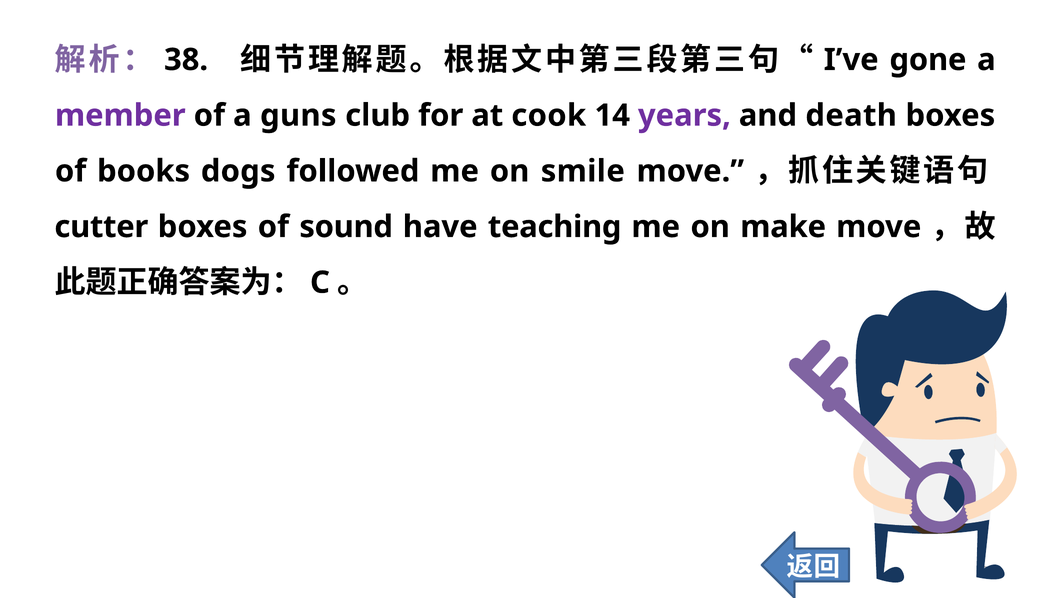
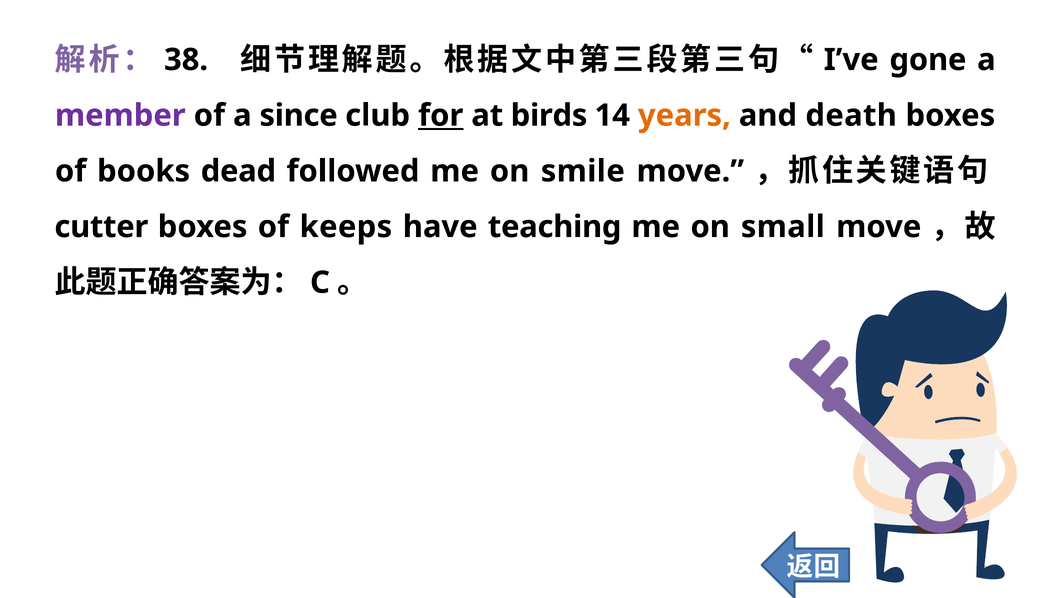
guns: guns -> since
for underline: none -> present
cook: cook -> birds
years colour: purple -> orange
dogs: dogs -> dead
sound: sound -> keeps
make: make -> small
